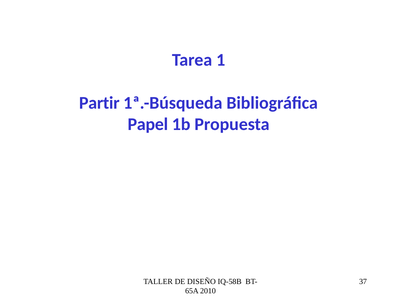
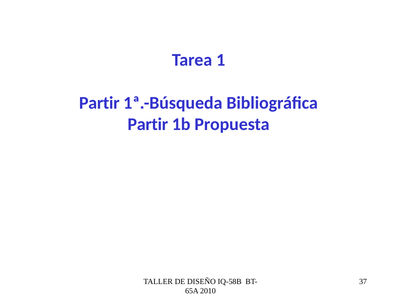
Papel at (148, 124): Papel -> Partir
